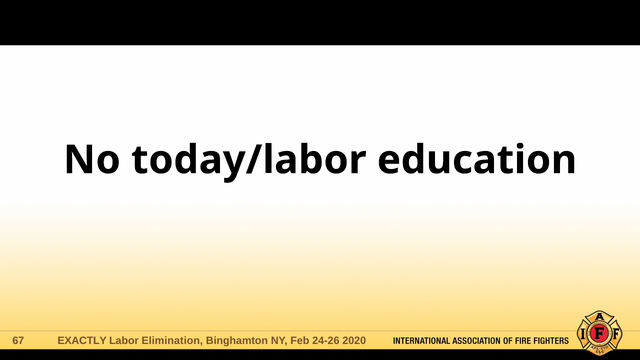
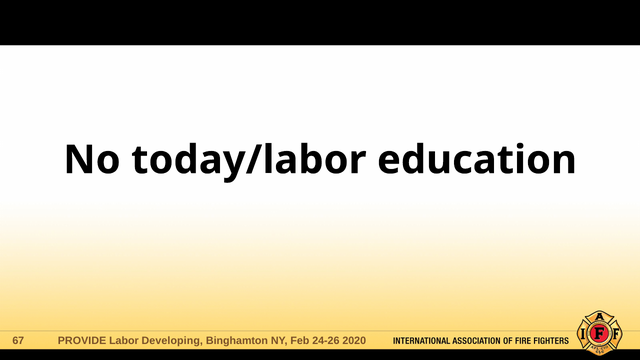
EXACTLY: EXACTLY -> PROVIDE
Elimination: Elimination -> Developing
